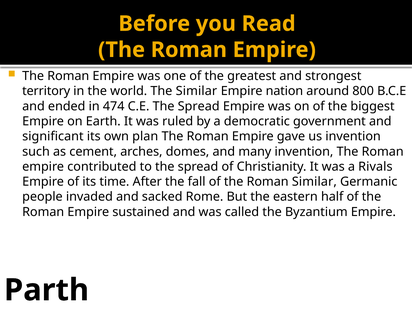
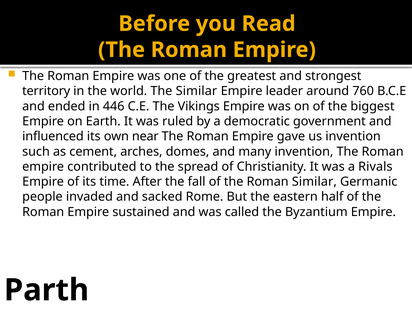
nation: nation -> leader
800: 800 -> 760
474: 474 -> 446
C.E The Spread: Spread -> Vikings
significant: significant -> influenced
plan: plan -> near
